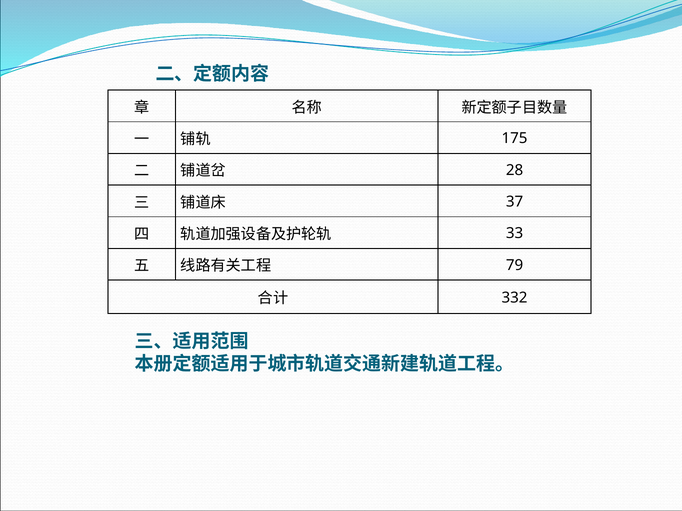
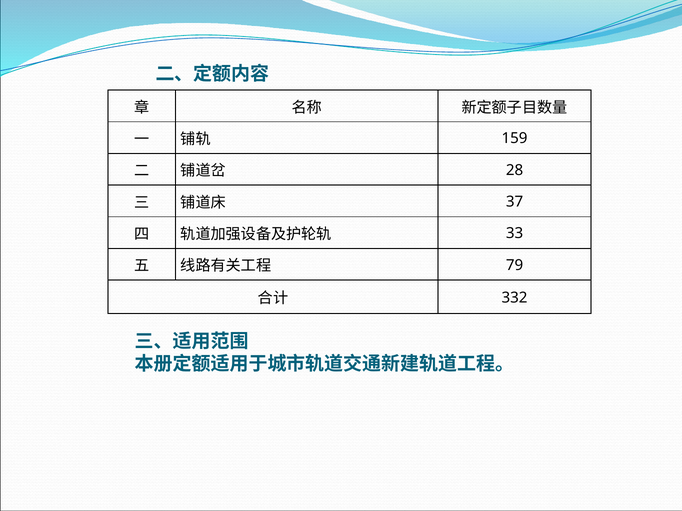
175: 175 -> 159
